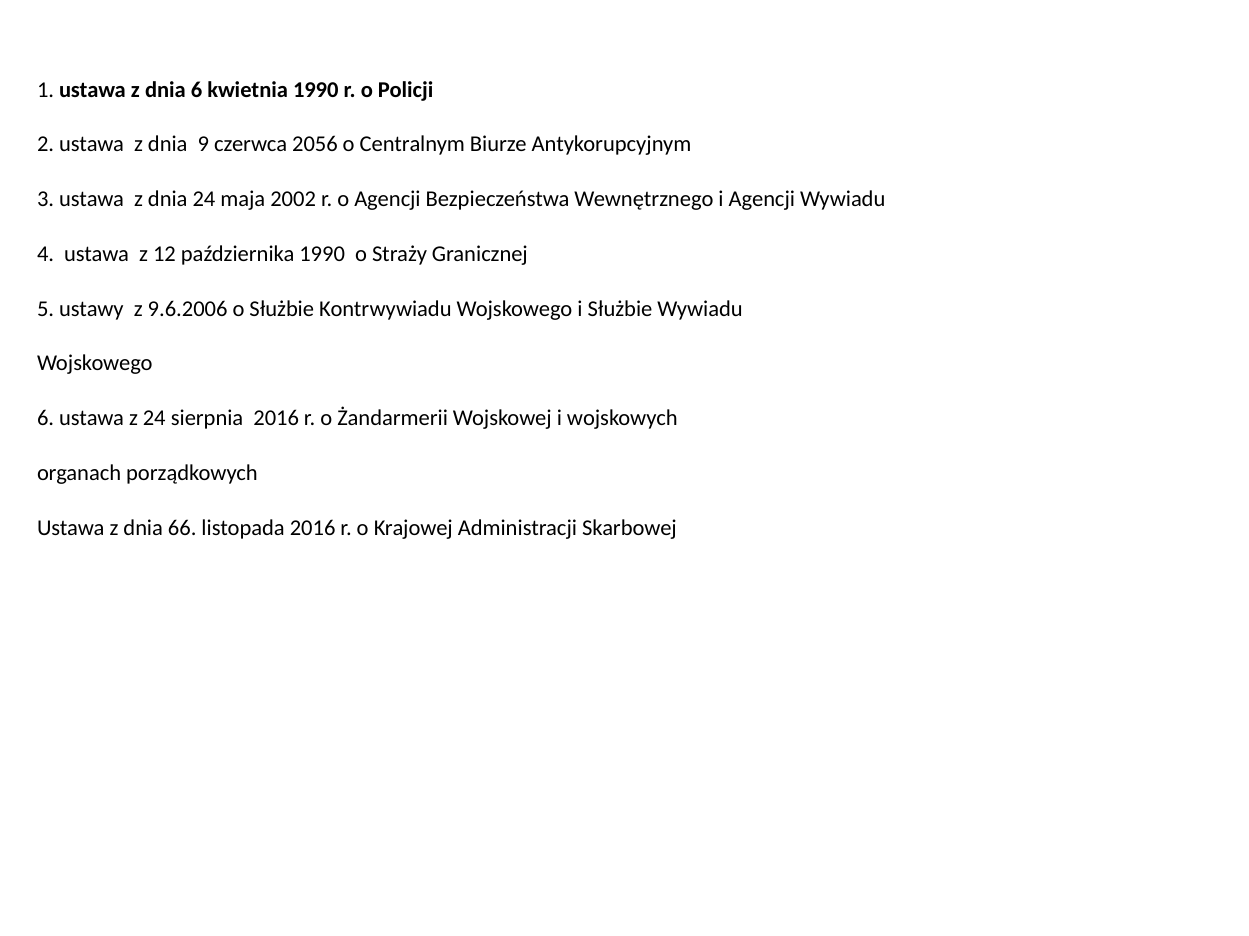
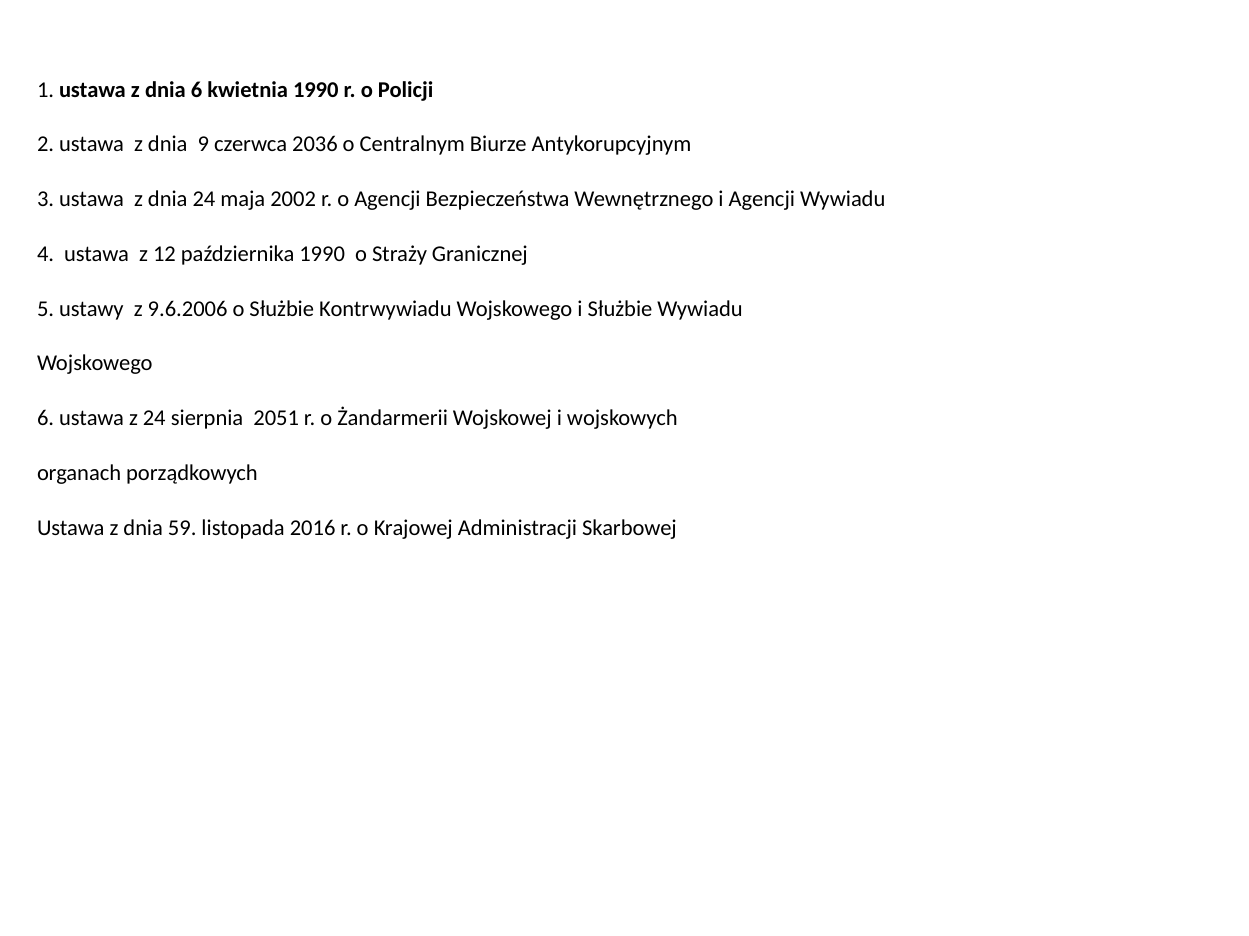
2056: 2056 -> 2036
sierpnia 2016: 2016 -> 2051
66: 66 -> 59
